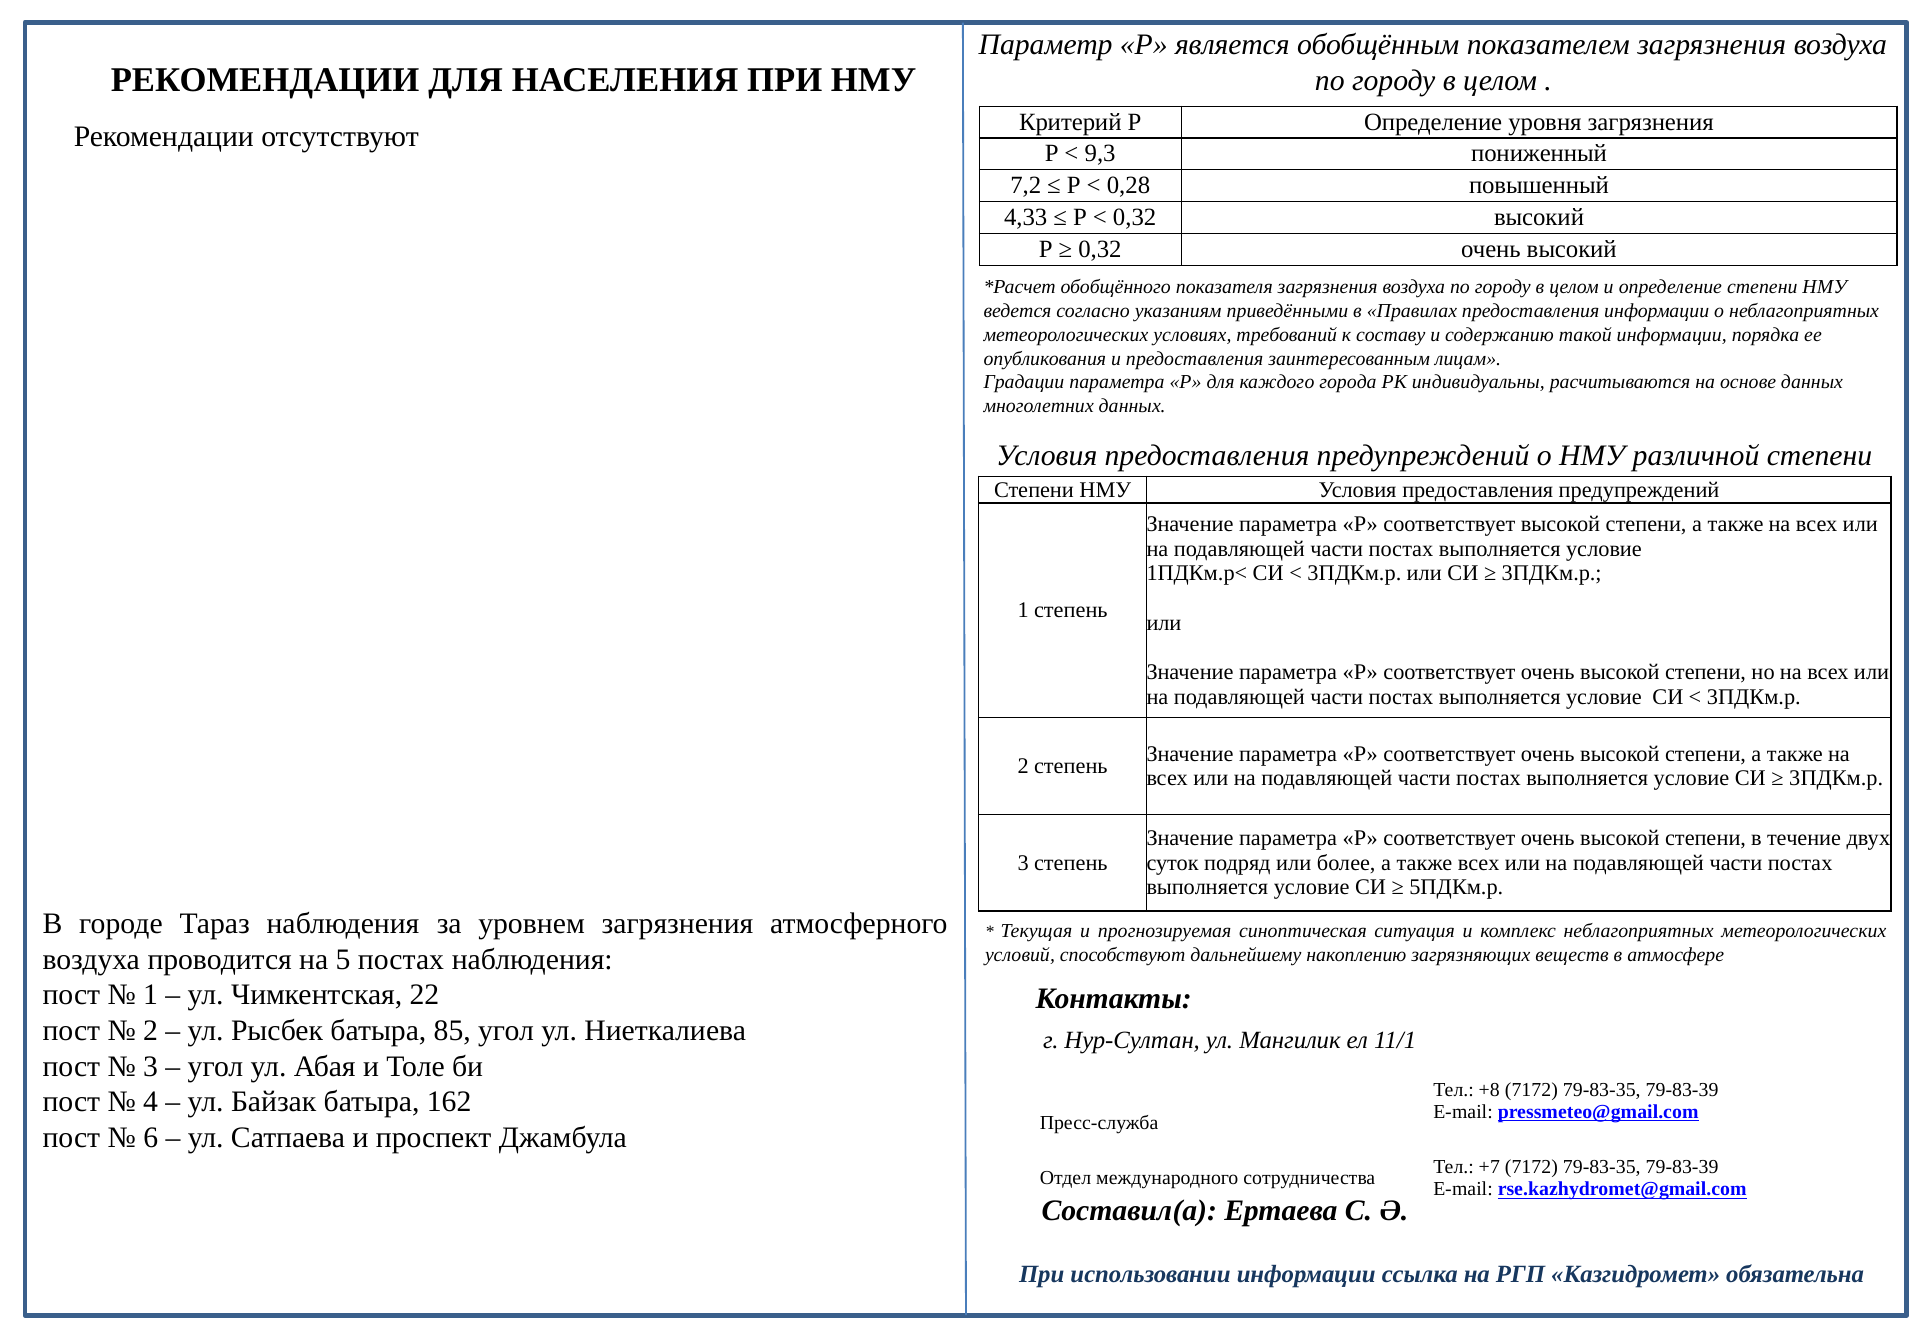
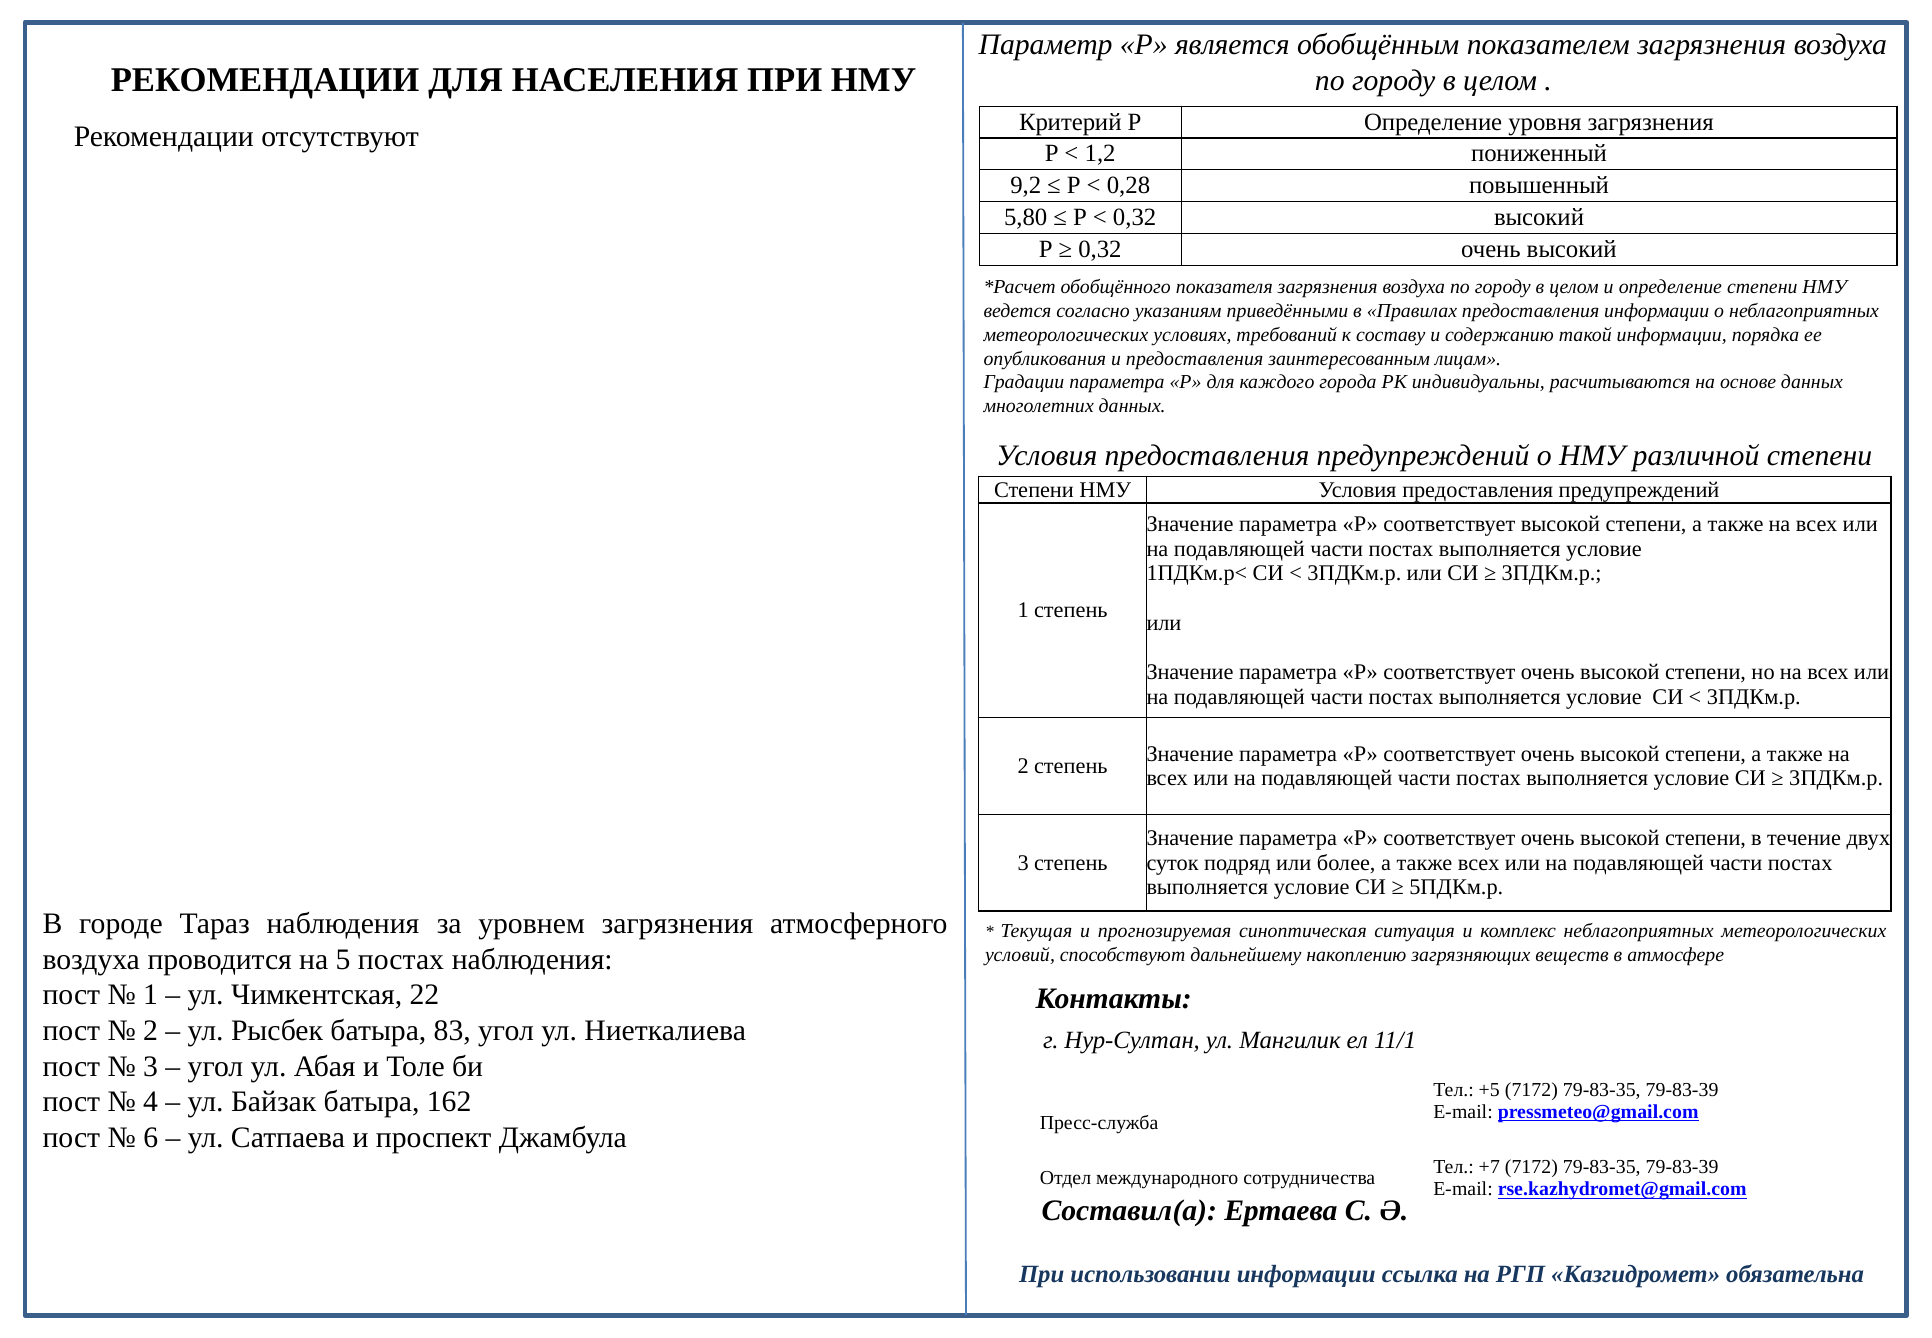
9,3: 9,3 -> 1,2
7,2: 7,2 -> 9,2
4,33: 4,33 -> 5,80
85: 85 -> 83
+8: +8 -> +5
